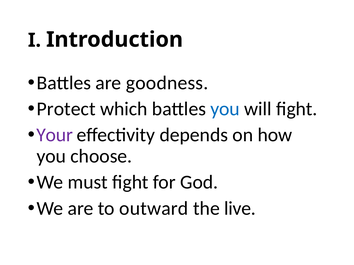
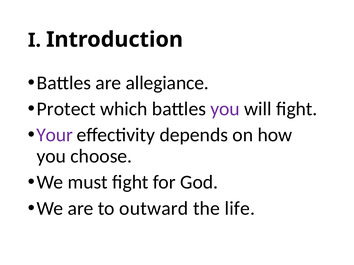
goodness: goodness -> allegiance
you at (225, 109) colour: blue -> purple
live: live -> life
